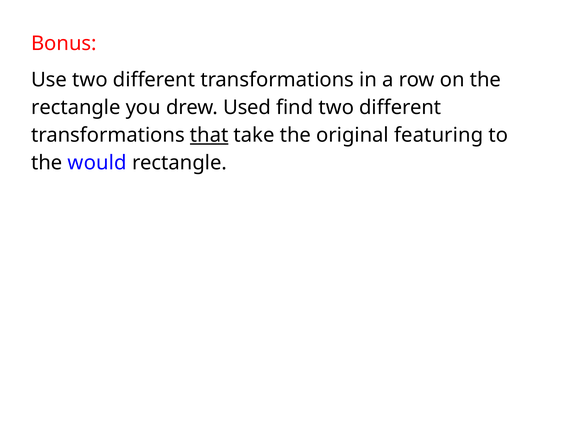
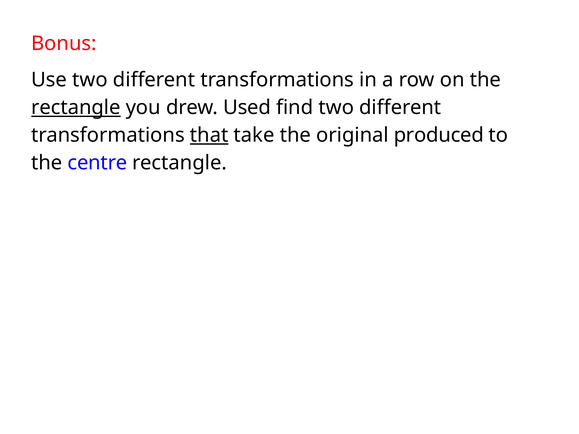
rectangle at (76, 108) underline: none -> present
featuring: featuring -> produced
would: would -> centre
